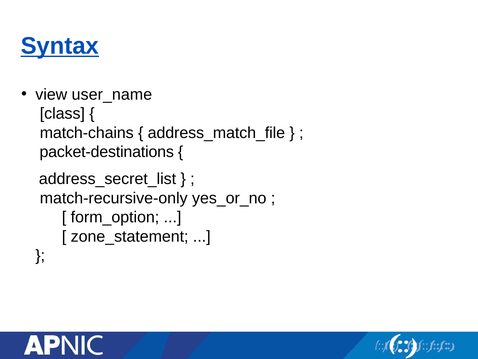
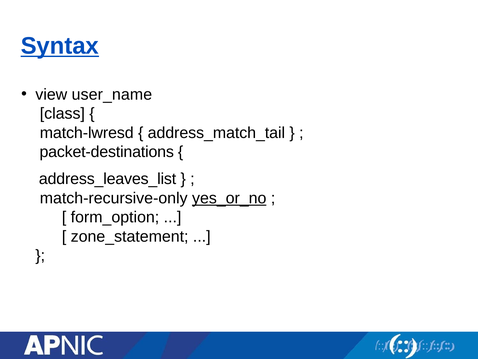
match-chains: match-chains -> match-lwresd
address_match_file: address_match_file -> address_match_tail
address_secret_list: address_secret_list -> address_leaves_list
yes_or_no underline: none -> present
